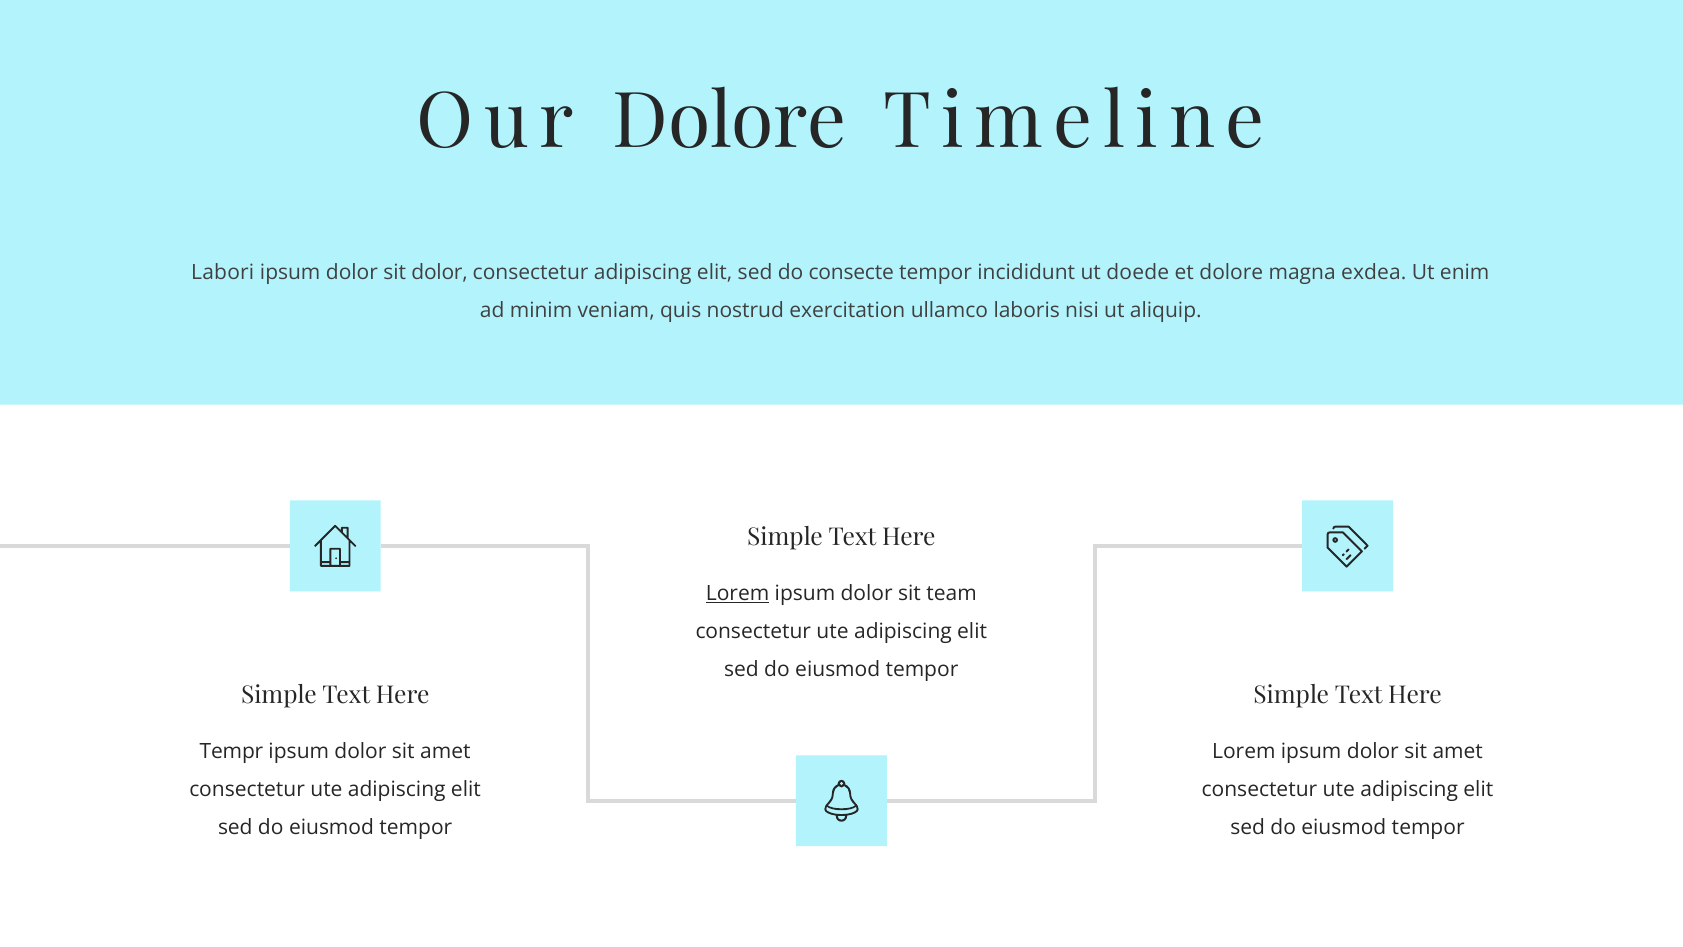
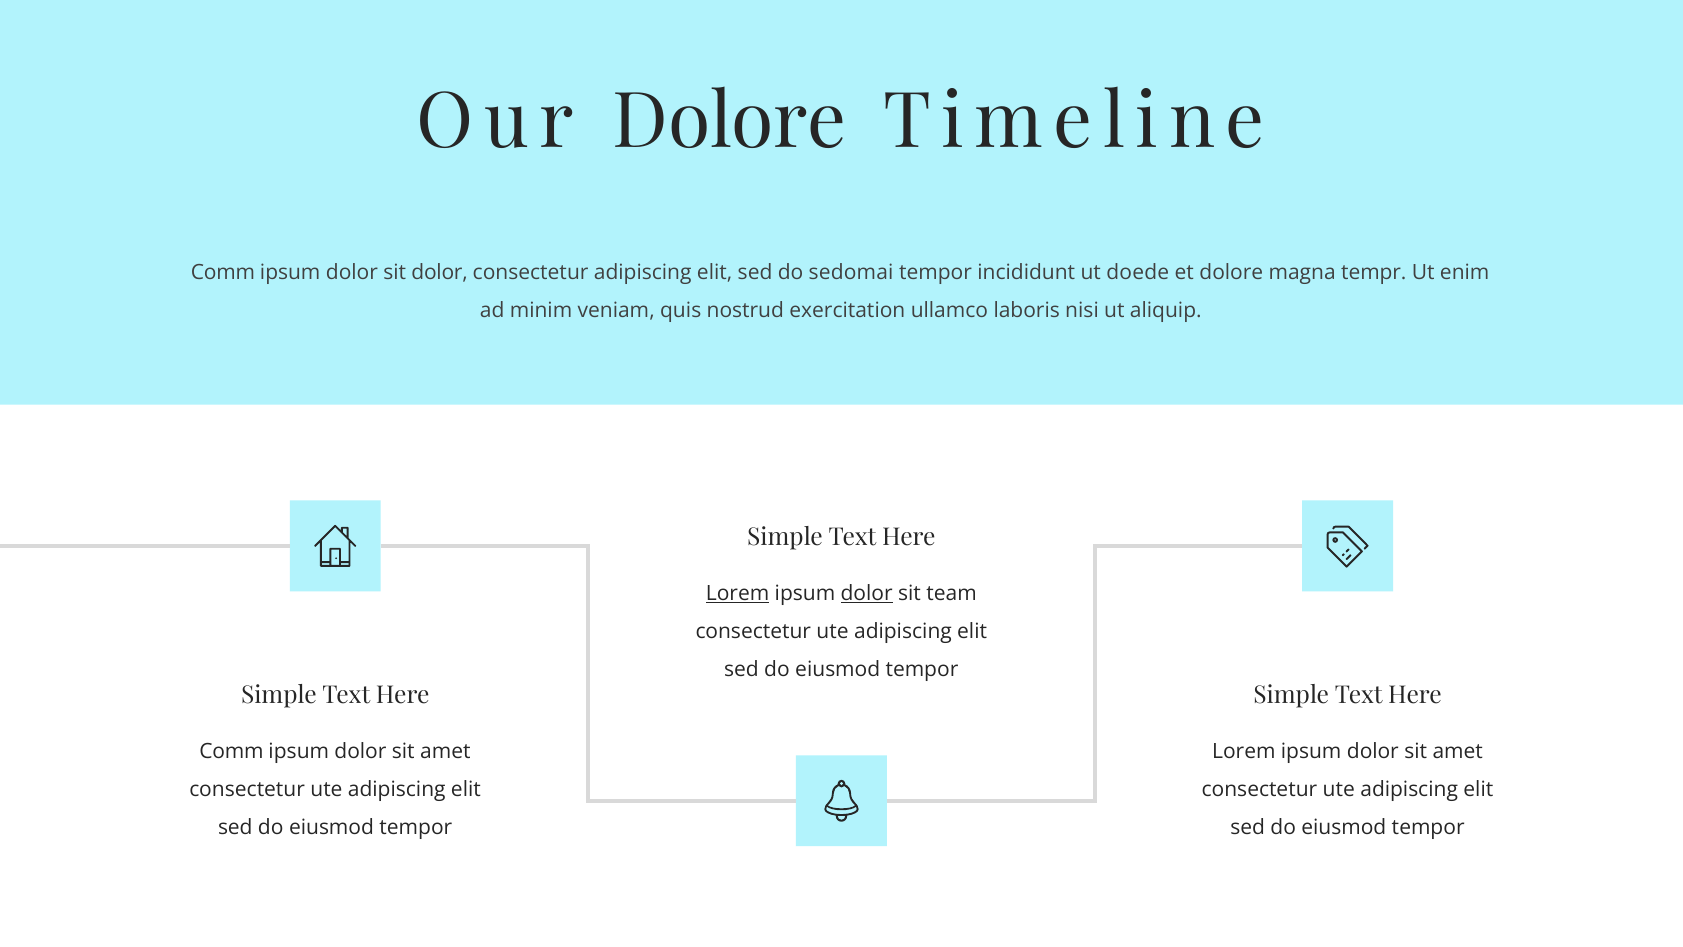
Labori at (223, 272): Labori -> Comm
consecte: consecte -> sedomai
exdea: exdea -> tempr
dolor at (867, 593) underline: none -> present
Tempr at (231, 751): Tempr -> Comm
